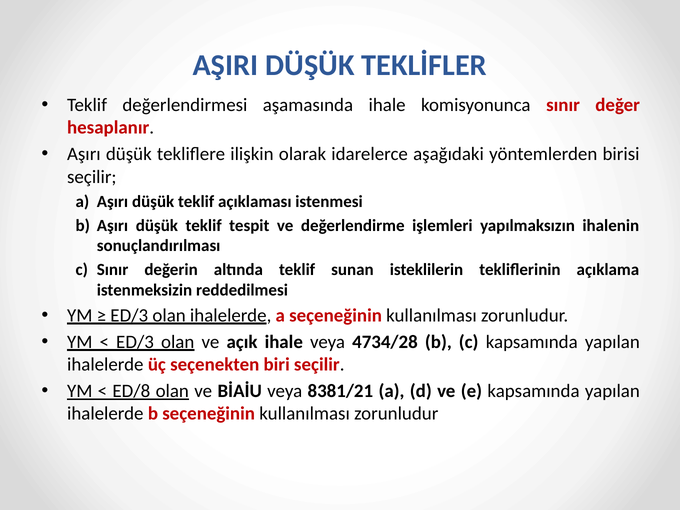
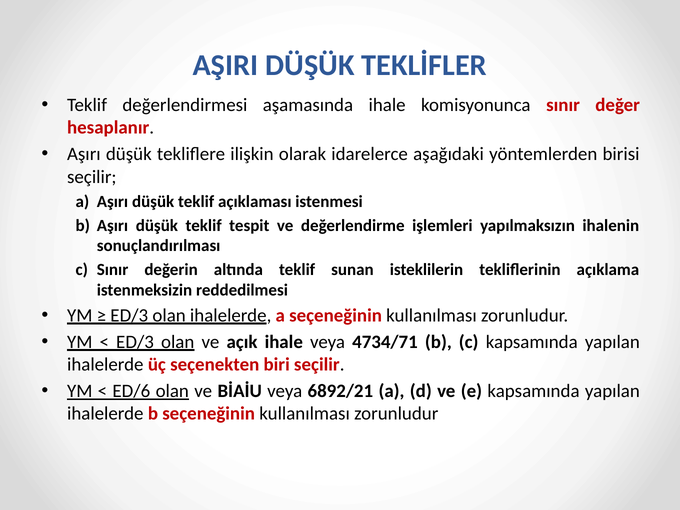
4734/28: 4734/28 -> 4734/71
ED/8: ED/8 -> ED/6
8381/21: 8381/21 -> 6892/21
